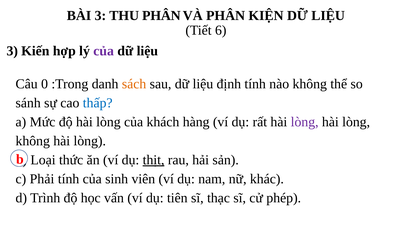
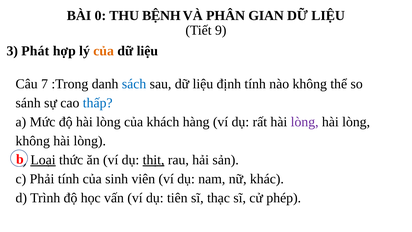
BÀI 3: 3 -> 0
THU PHÂN: PHÂN -> BỆNH
KIỆN: KIỆN -> GIAN
6: 6 -> 9
Kiến: Kiến -> Phát
của at (104, 51) colour: purple -> orange
0: 0 -> 7
sách colour: orange -> blue
Loại underline: none -> present
